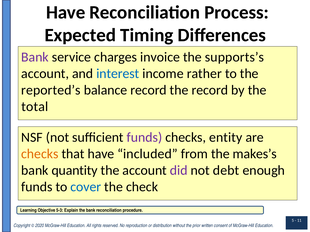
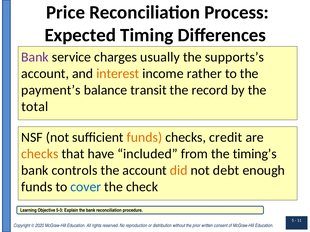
Have at (66, 12): Have -> Price
invoice: invoice -> usually
interest colour: blue -> orange
reported’s: reported’s -> payment’s
balance record: record -> transit
funds at (144, 138) colour: purple -> orange
entity: entity -> credit
makes’s: makes’s -> timing’s
quantity: quantity -> controls
did colour: purple -> orange
